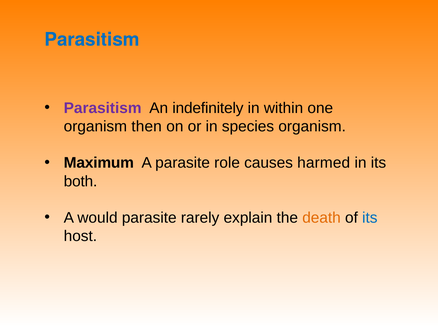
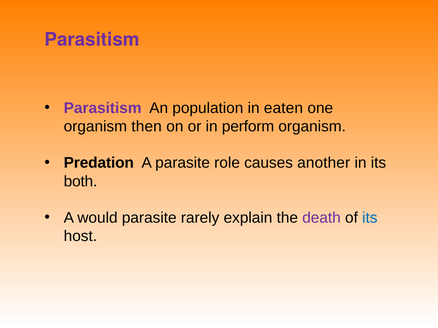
Parasitism at (92, 40) colour: blue -> purple
indefinitely: indefinitely -> population
within: within -> eaten
species: species -> perform
Maximum: Maximum -> Predation
harmed: harmed -> another
death colour: orange -> purple
